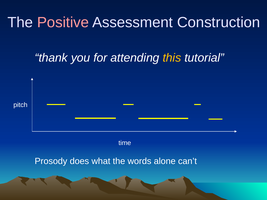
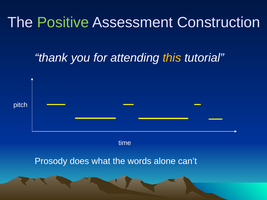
Positive colour: pink -> light green
